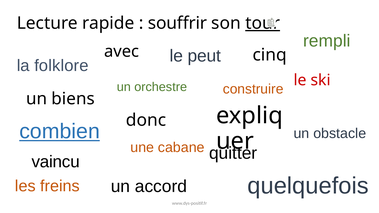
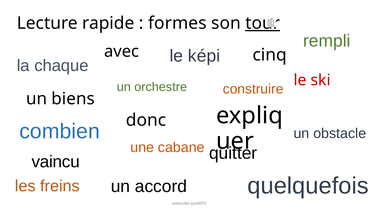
souffrir: souffrir -> formes
peut: peut -> képi
folklore: folklore -> chaque
combien underline: present -> none
